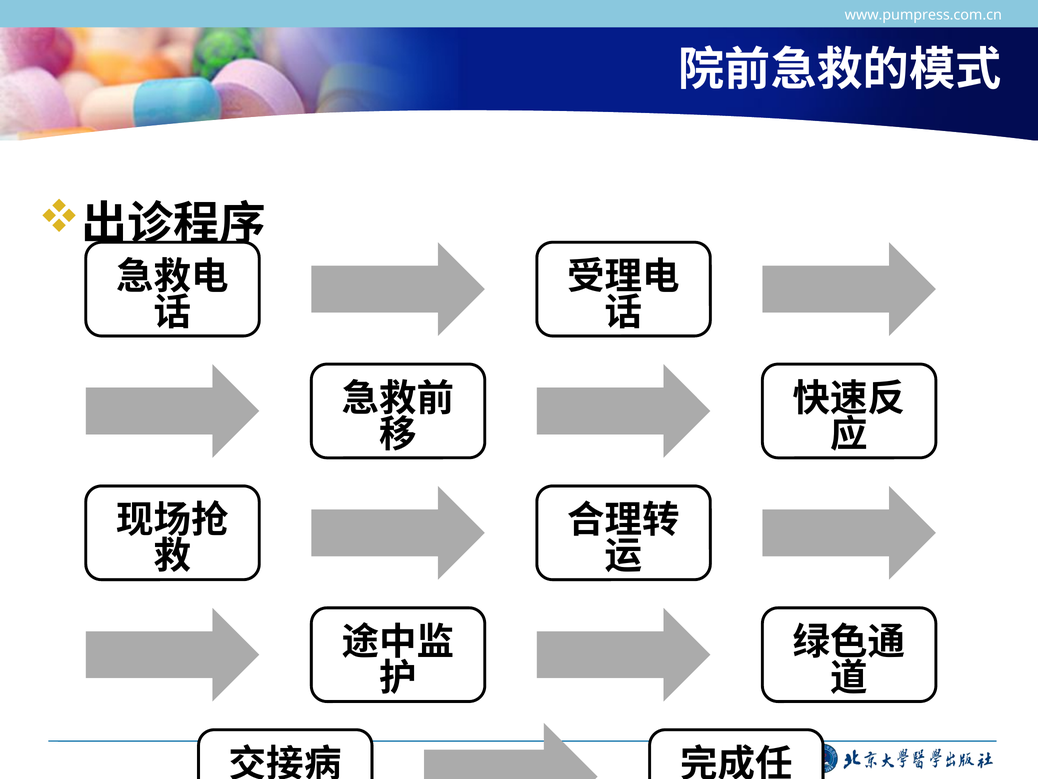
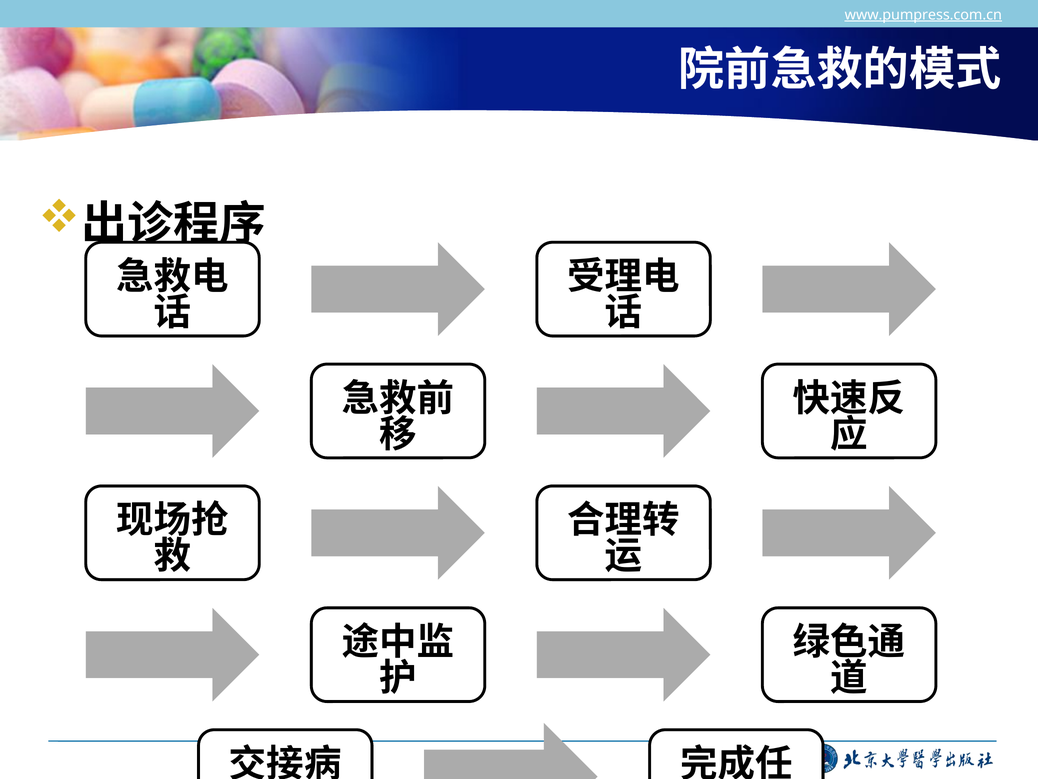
www.pumpress.com.cn underline: none -> present
